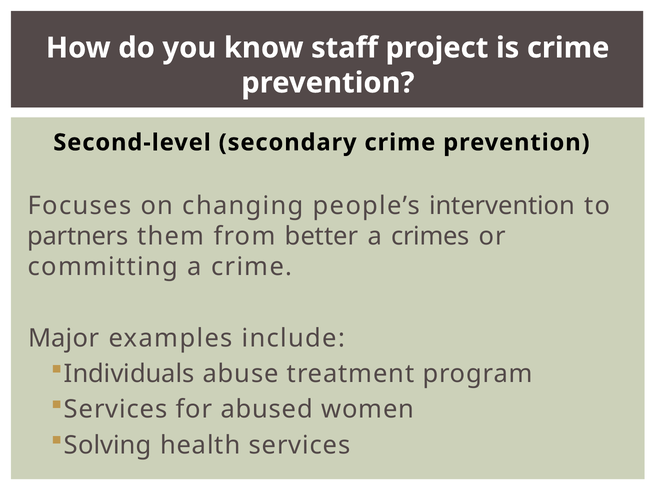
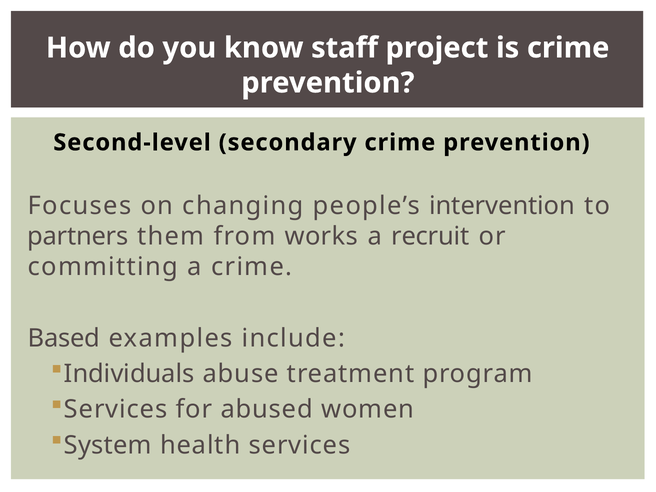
better: better -> works
crimes: crimes -> recruit
Major: Major -> Based
Solving: Solving -> System
